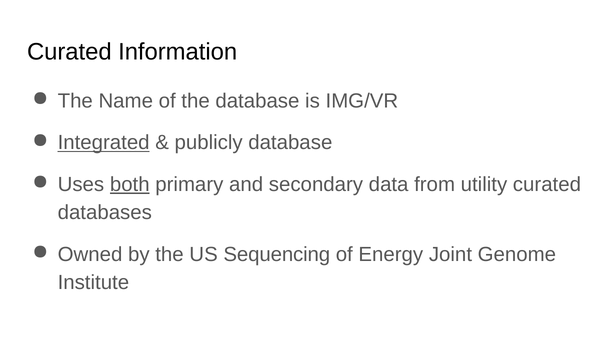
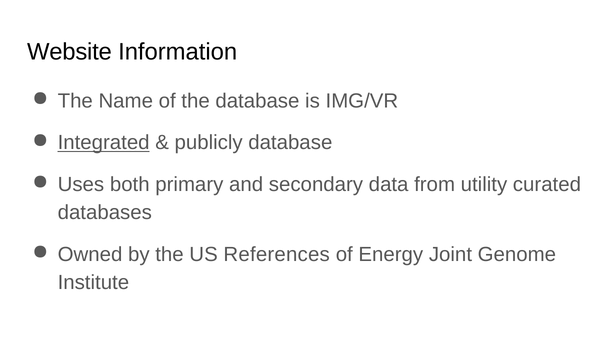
Curated at (69, 52): Curated -> Website
both underline: present -> none
Sequencing: Sequencing -> References
